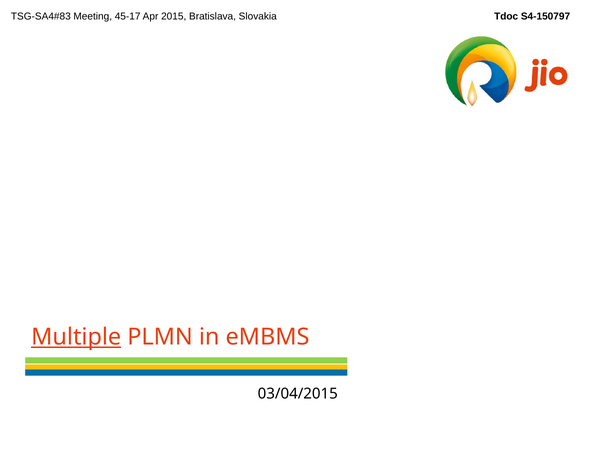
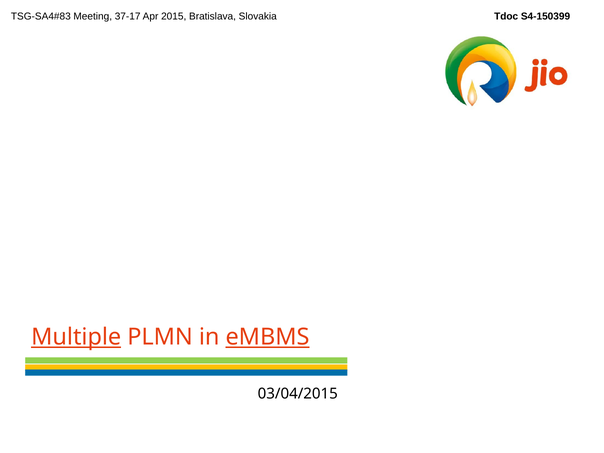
45-17: 45-17 -> 37-17
S4-150797: S4-150797 -> S4-150399
eMBMS underline: none -> present
